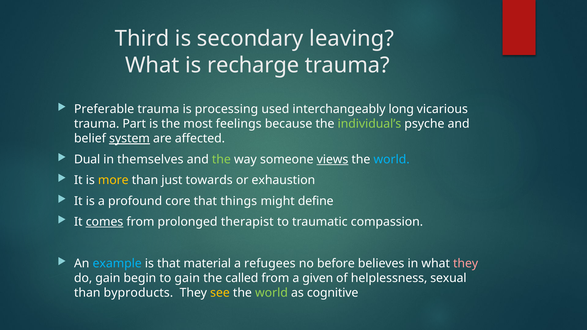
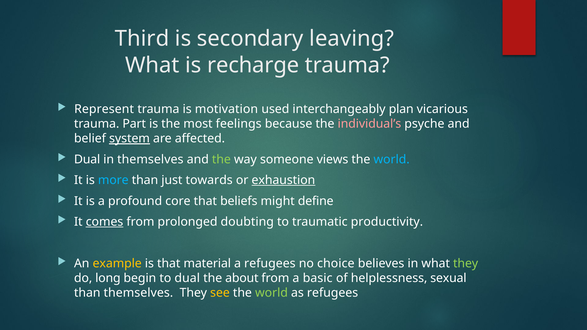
Preferable: Preferable -> Represent
processing: processing -> motivation
long: long -> plan
individual’s colour: light green -> pink
views underline: present -> none
more colour: yellow -> light blue
exhaustion underline: none -> present
things: things -> beliefs
therapist: therapist -> doubting
compassion: compassion -> productivity
example colour: light blue -> yellow
before: before -> choice
they at (466, 264) colour: pink -> light green
do gain: gain -> long
to gain: gain -> dual
called: called -> about
given: given -> basic
than byproducts: byproducts -> themselves
as cognitive: cognitive -> refugees
